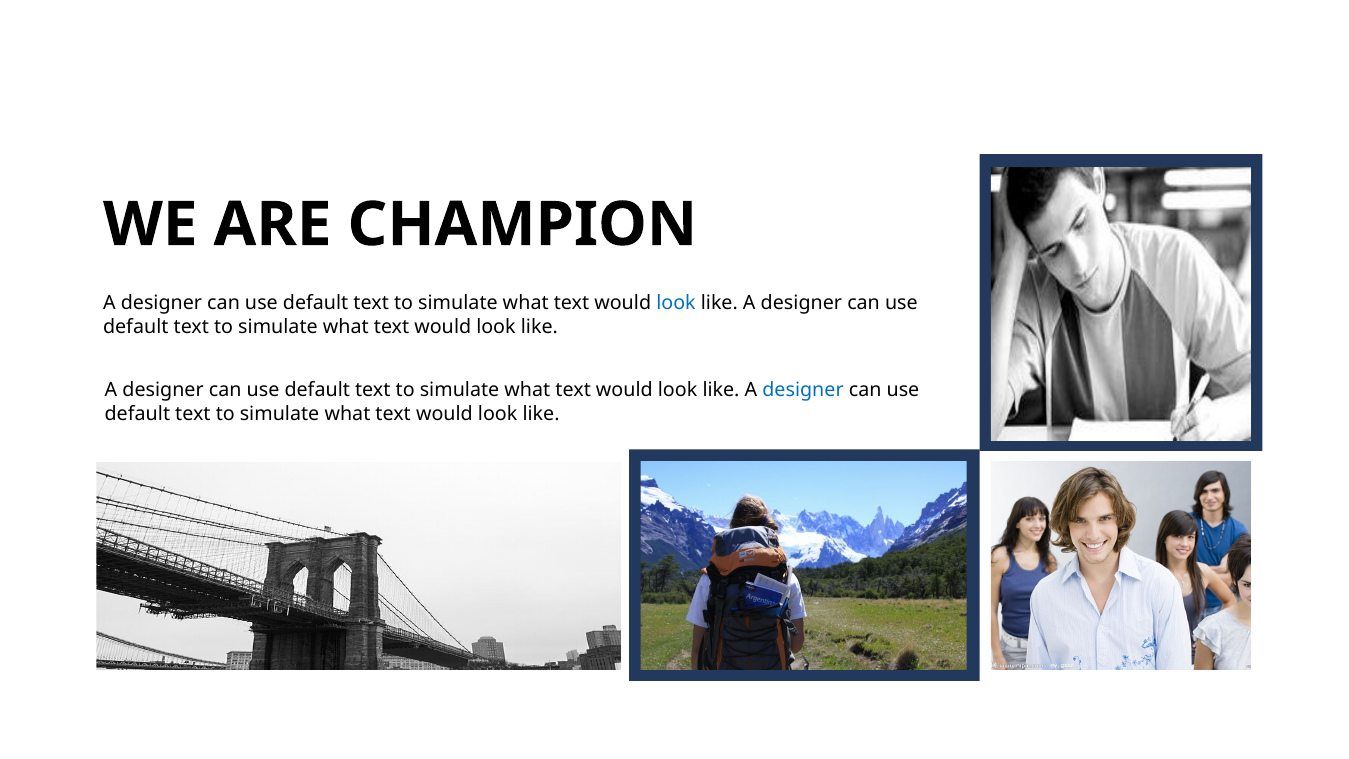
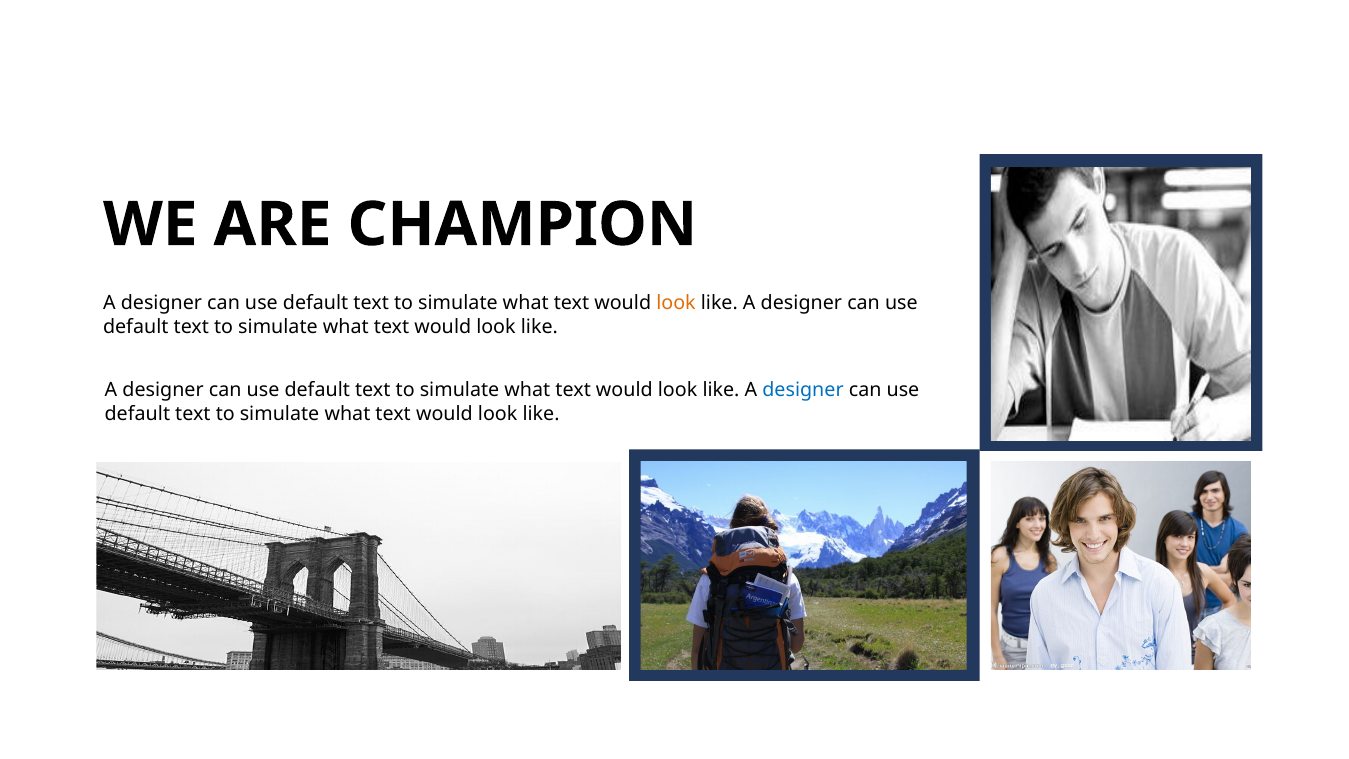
look at (676, 303) colour: blue -> orange
